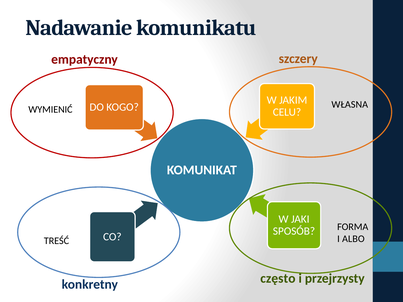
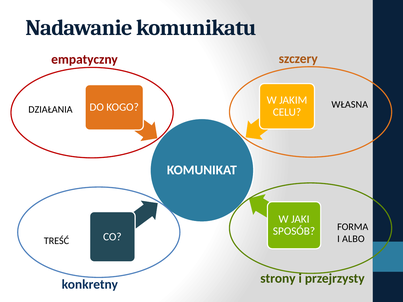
WYMIENIĆ: WYMIENIĆ -> DZIAŁANIA
często: często -> strony
